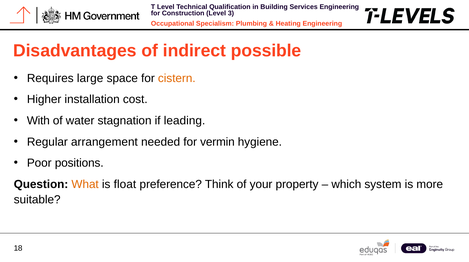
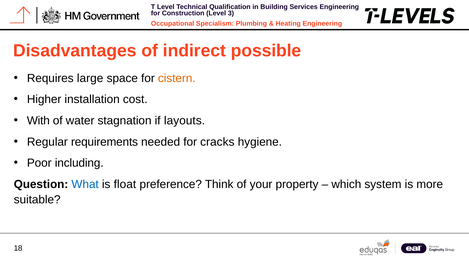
leading: leading -> layouts
arrangement: arrangement -> requirements
vermin: vermin -> cracks
positions: positions -> including
What colour: orange -> blue
